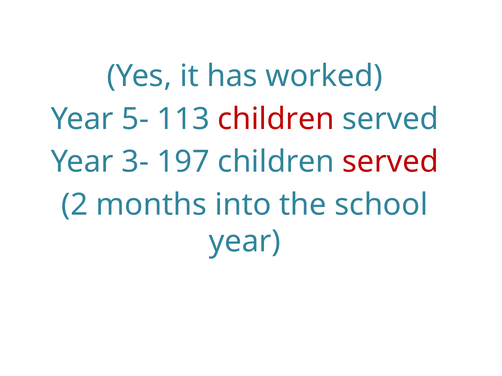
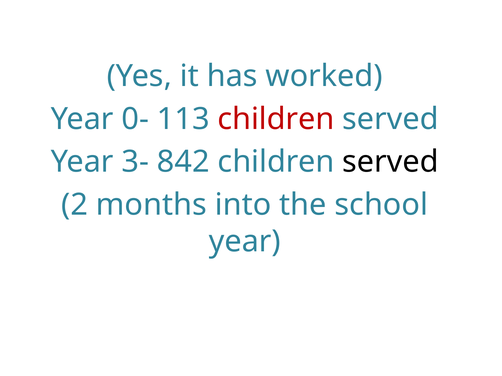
5-: 5- -> 0-
197: 197 -> 842
served at (390, 162) colour: red -> black
